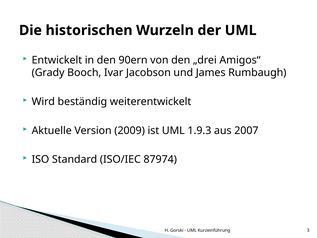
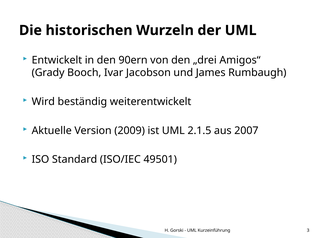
1.9.3: 1.9.3 -> 2.1.5
87974: 87974 -> 49501
